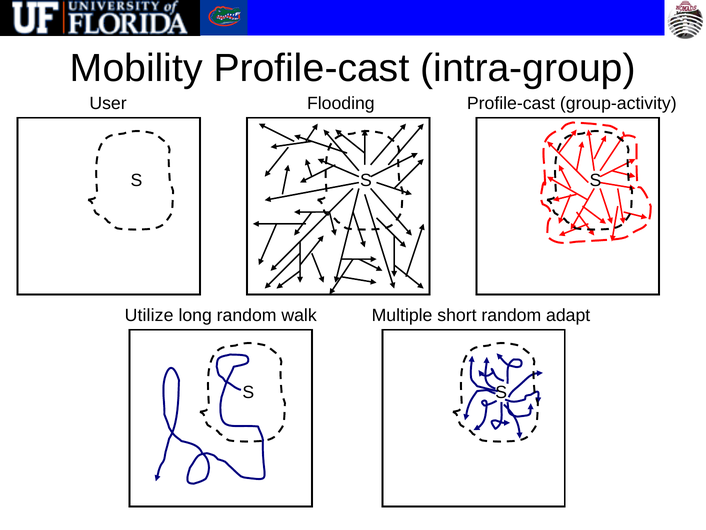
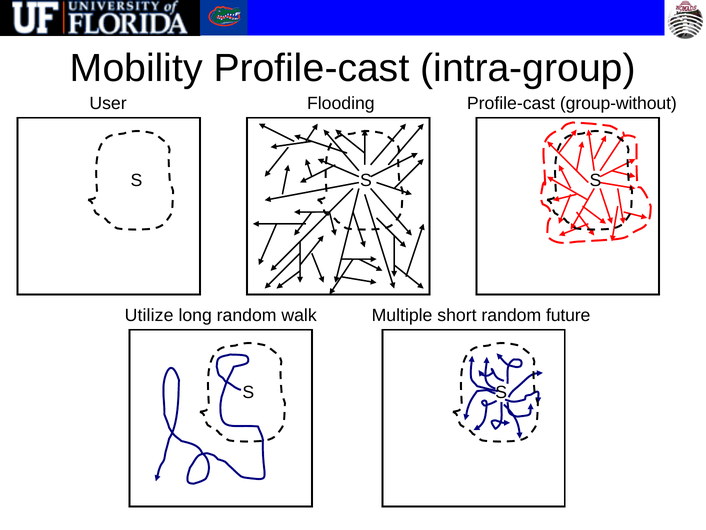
group-activity: group-activity -> group-without
adapt: adapt -> future
